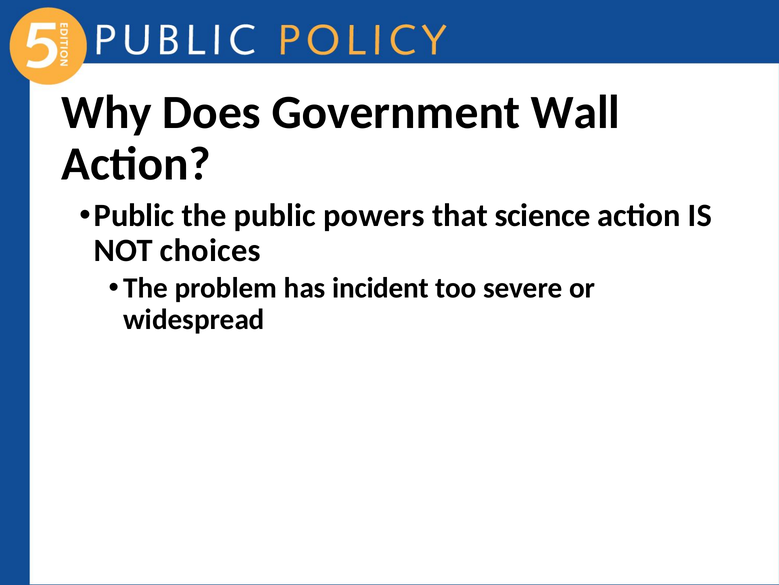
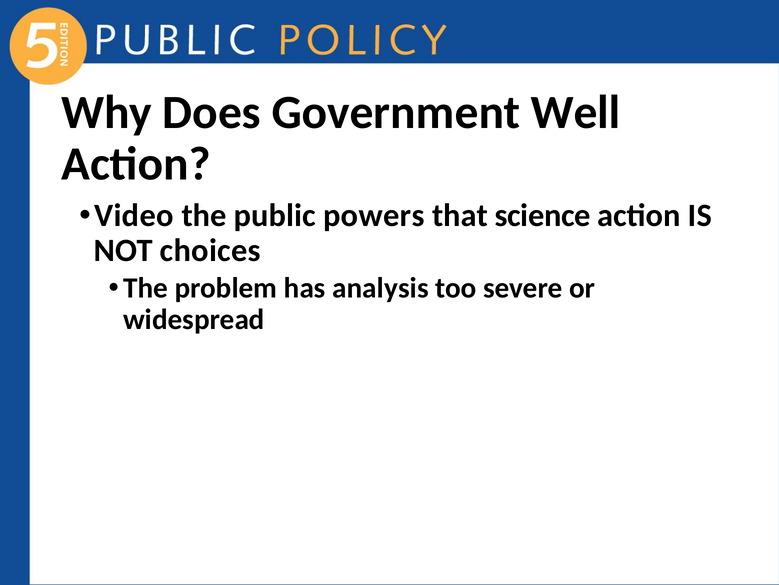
Wall: Wall -> Well
Public at (134, 215): Public -> Video
incident: incident -> analysis
